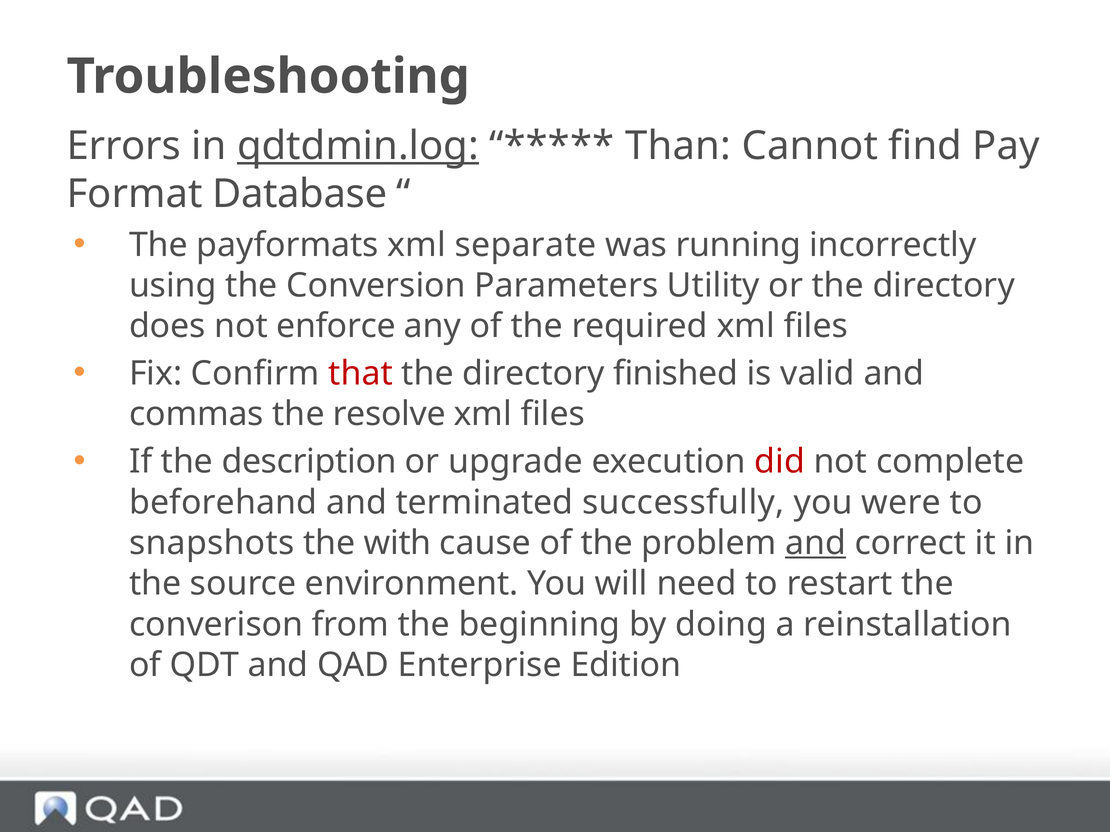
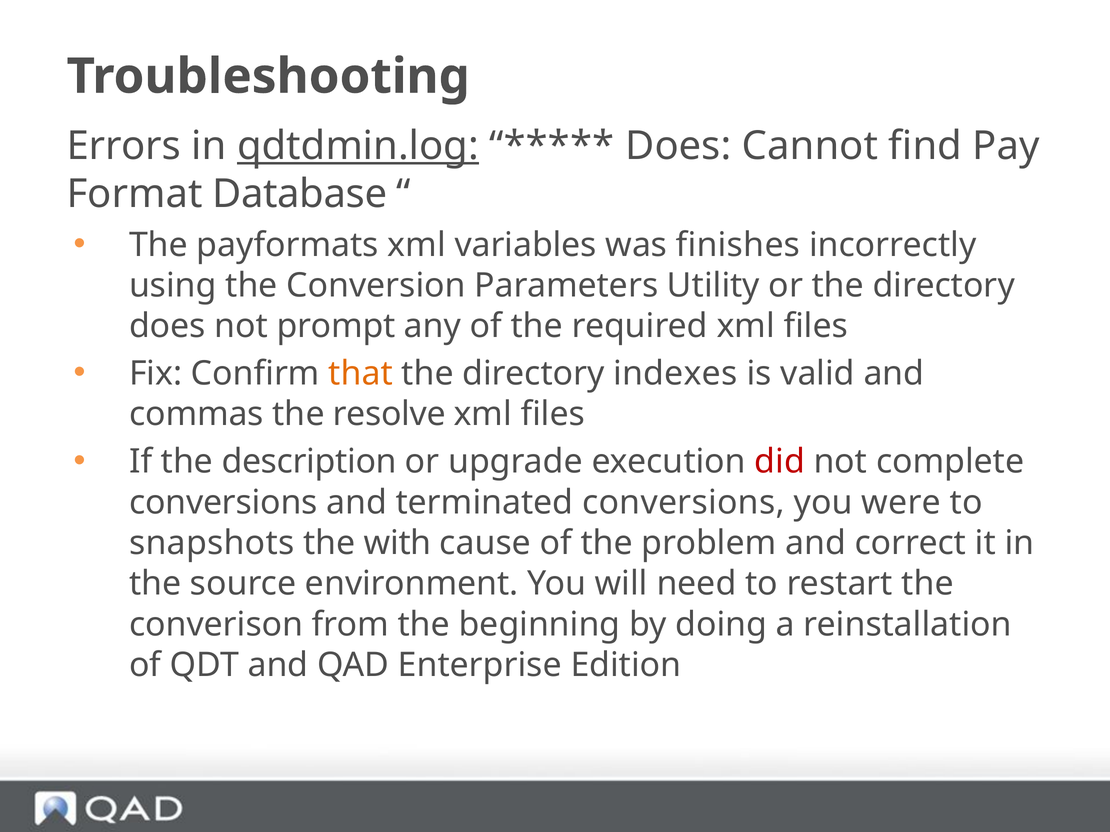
Than at (678, 146): Than -> Does
separate: separate -> variables
running: running -> finishes
enforce: enforce -> prompt
that colour: red -> orange
finished: finished -> indexes
beforehand at (223, 503): beforehand -> conversions
terminated successfully: successfully -> conversions
and at (816, 543) underline: present -> none
